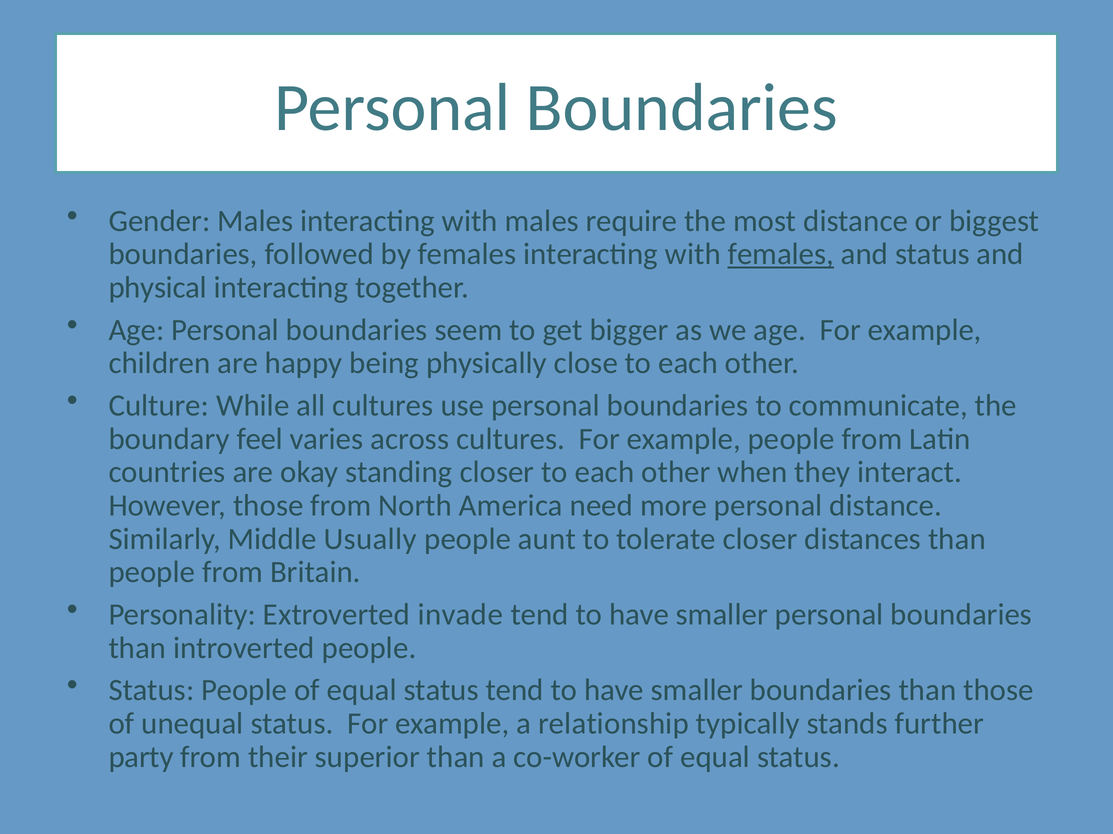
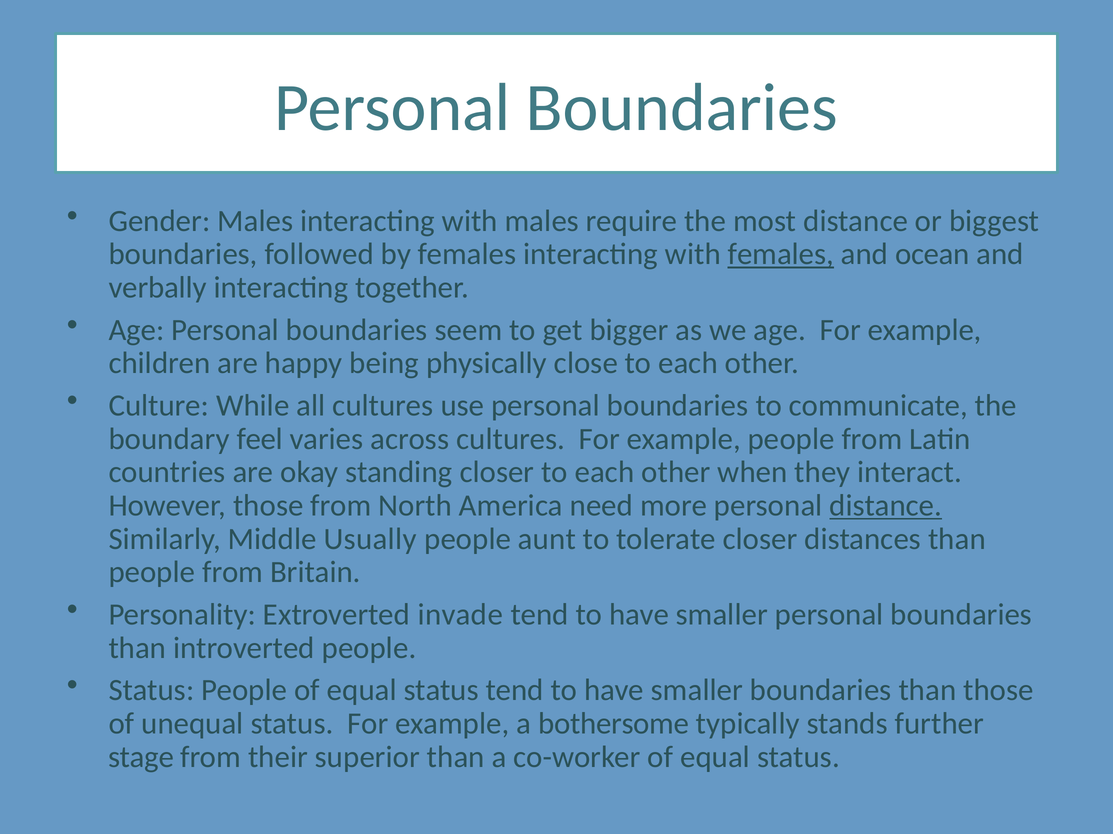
and status: status -> ocean
physical: physical -> verbally
distance at (886, 506) underline: none -> present
relationship: relationship -> bothersome
party: party -> stage
